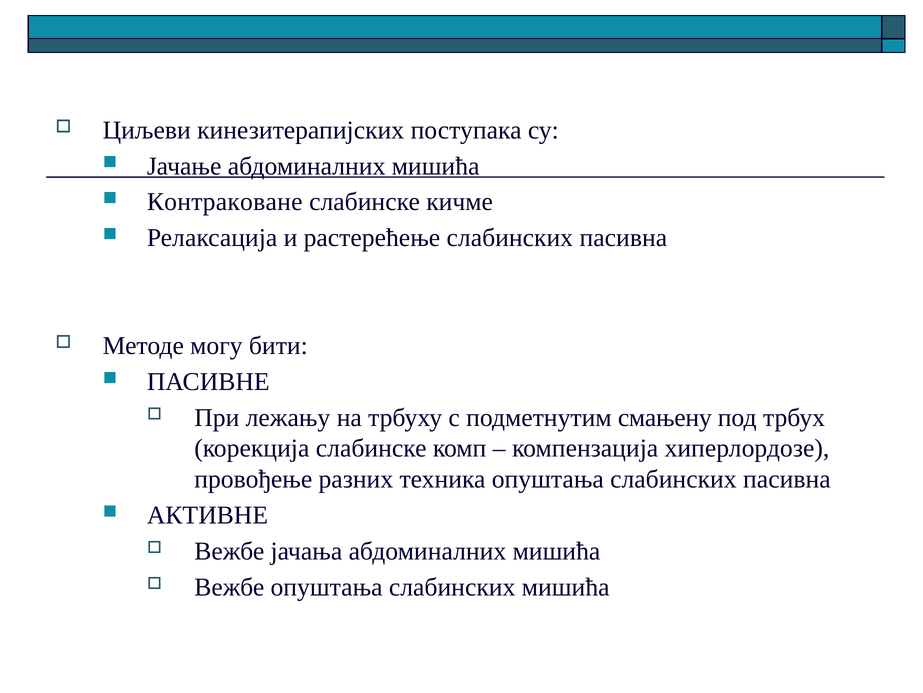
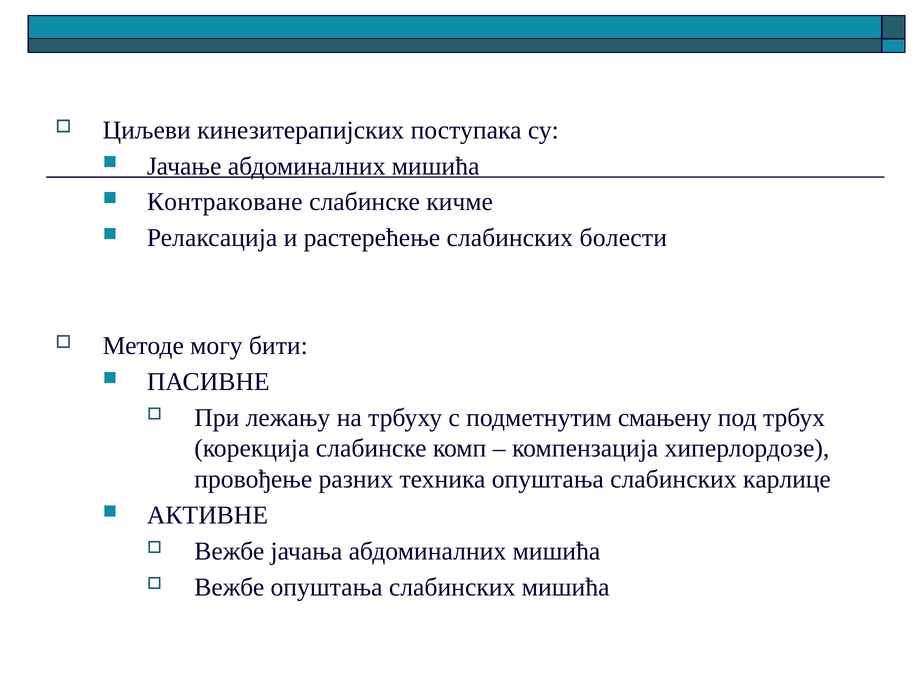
растерећење слабинских пасивна: пасивна -> болести
опуштања слабинских пасивна: пасивна -> карлице
